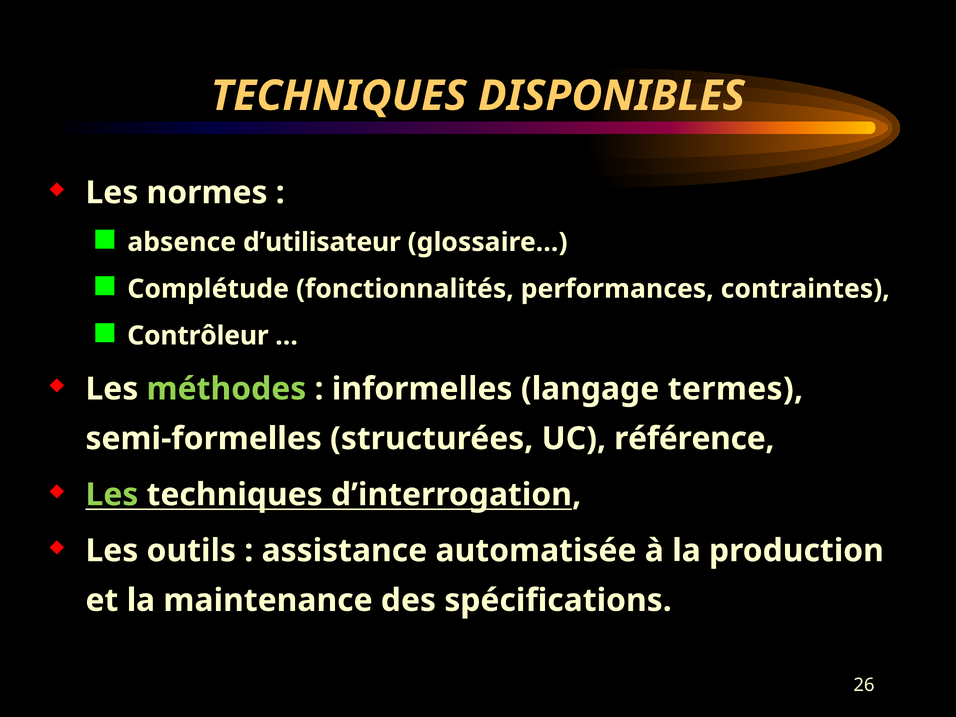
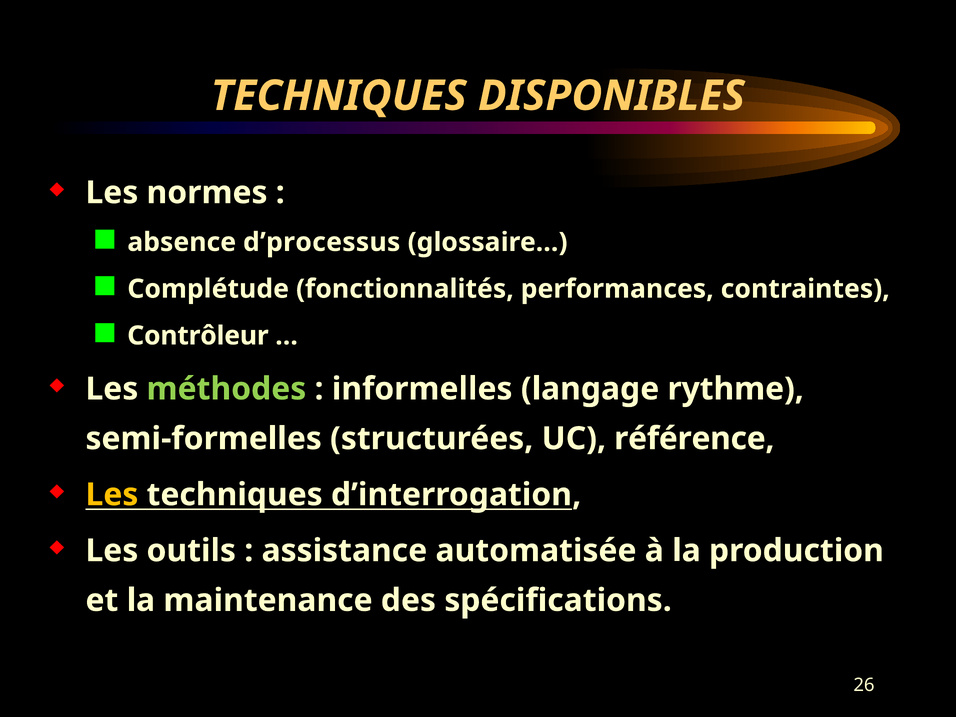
d’utilisateur: d’utilisateur -> d’processus
termes: termes -> rythme
Les at (112, 495) colour: light green -> yellow
